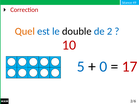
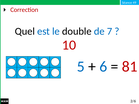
Quel colour: orange -> black
2: 2 -> 7
0: 0 -> 6
17: 17 -> 81
